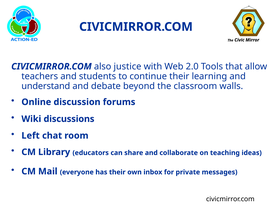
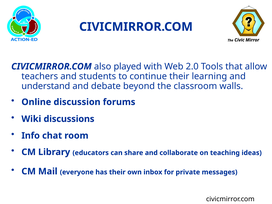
justice: justice -> played
Left: Left -> Info
